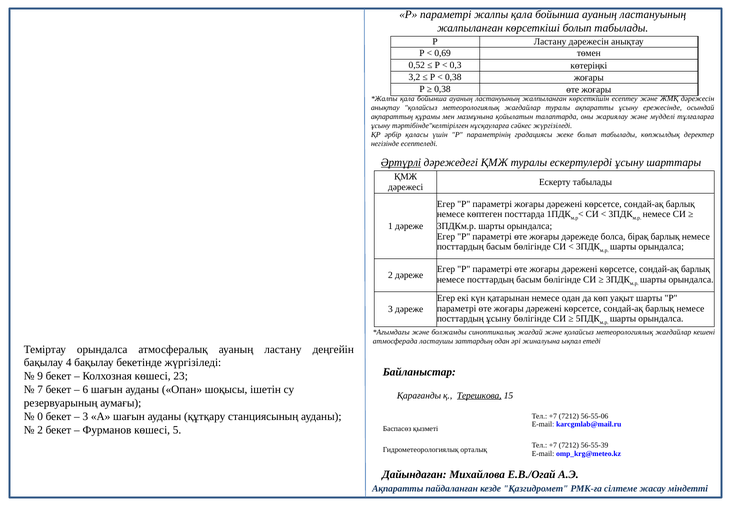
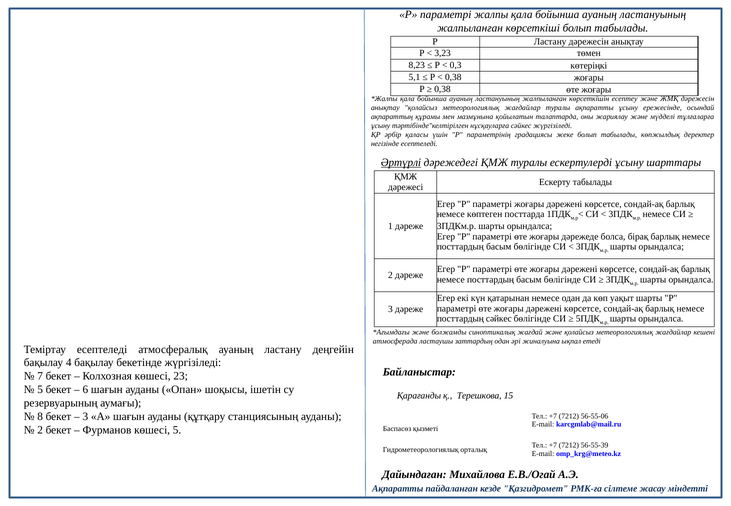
0,69: 0,69 -> 3,23
0,52: 0,52 -> 8,23
3,2: 3,2 -> 5,1
посттардың ұсыну: ұсыну -> сәйкес
Теміртау орындалса: орындалса -> есептеледі
9: 9 -> 7
7 at (40, 390): 7 -> 5
Терешкова underline: present -> none
0: 0 -> 8
